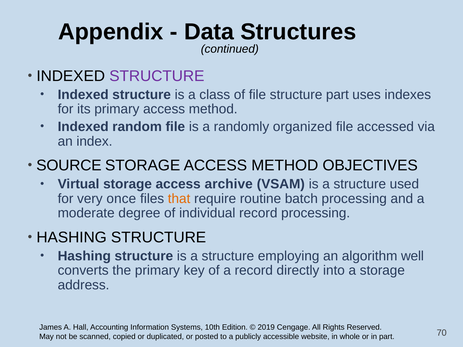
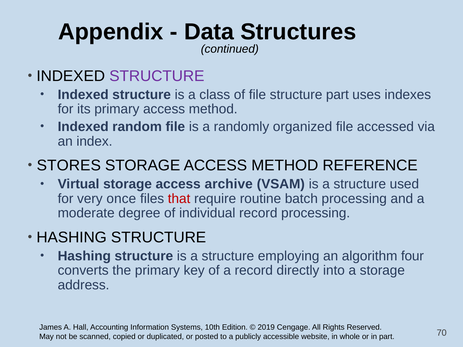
SOURCE: SOURCE -> STORES
OBJECTIVES: OBJECTIVES -> REFERENCE
that colour: orange -> red
well: well -> four
